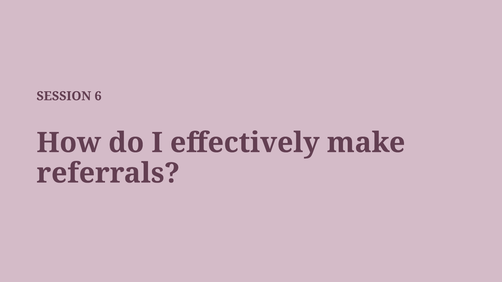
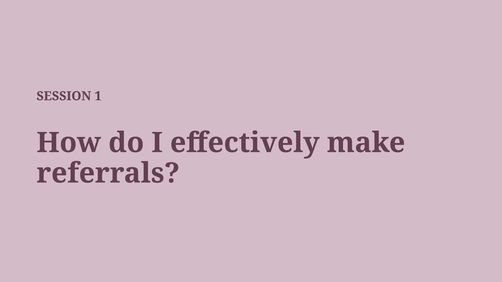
6: 6 -> 1
